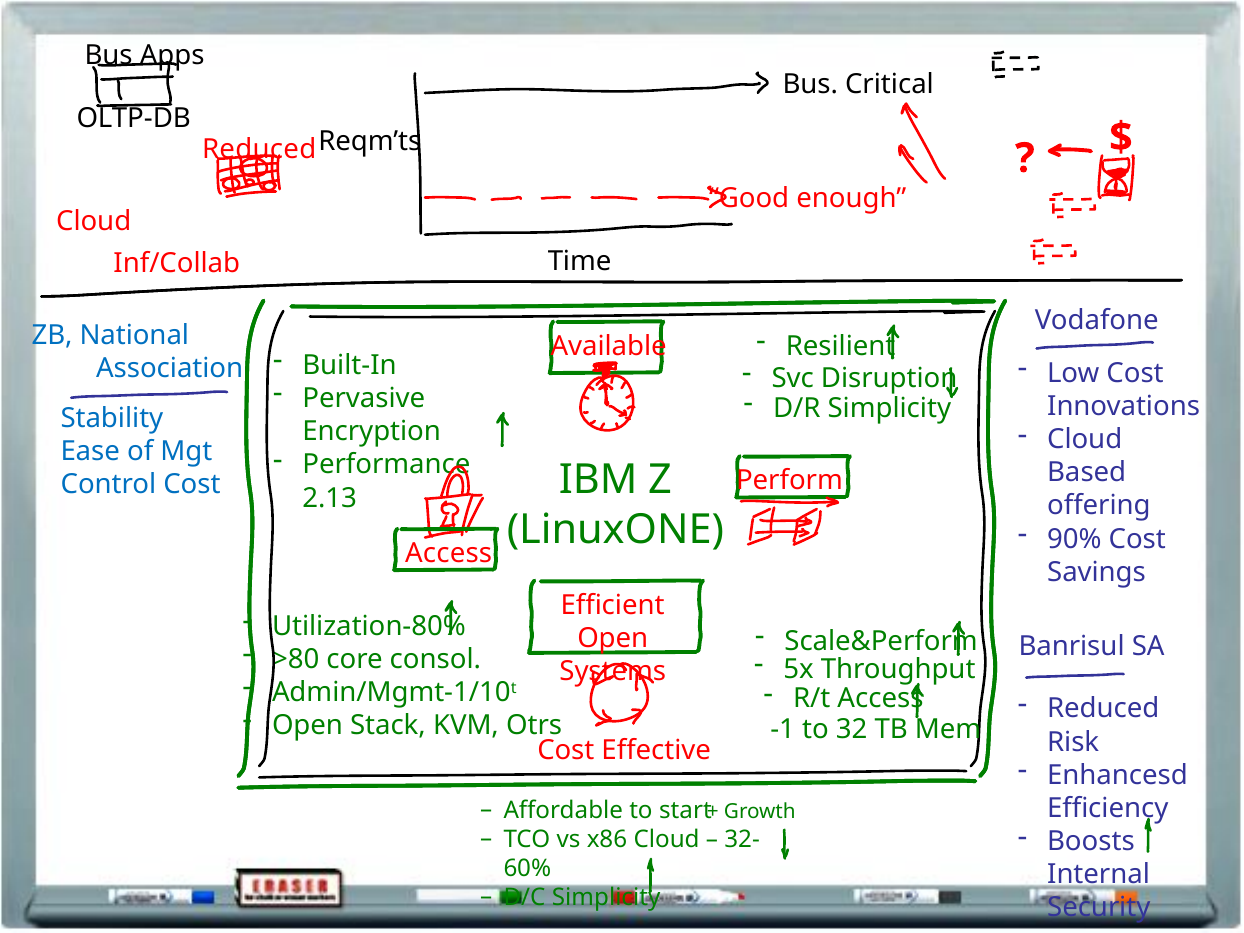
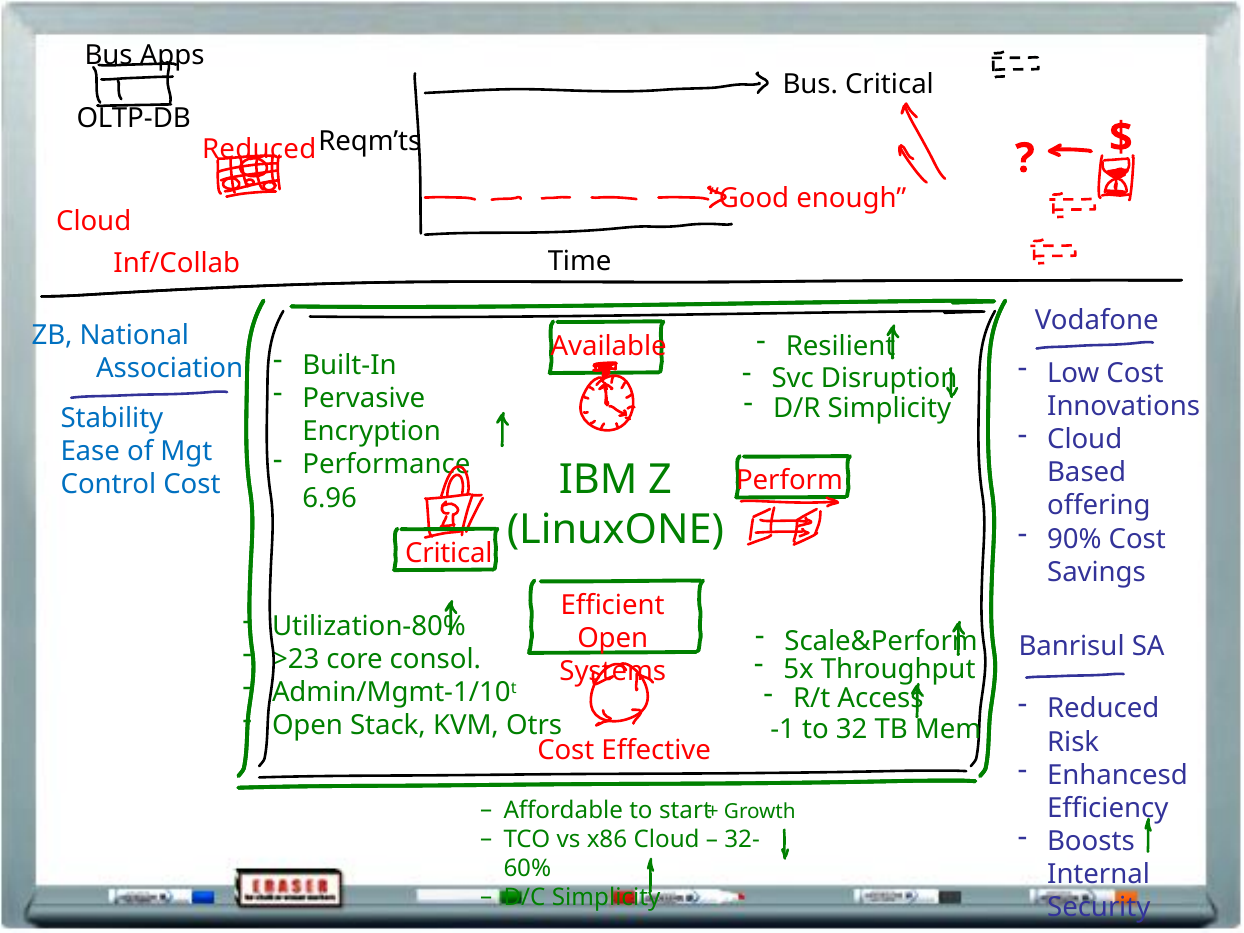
2.13: 2.13 -> 6.96
Access at (449, 553): Access -> Critical
>80: >80 -> >23
